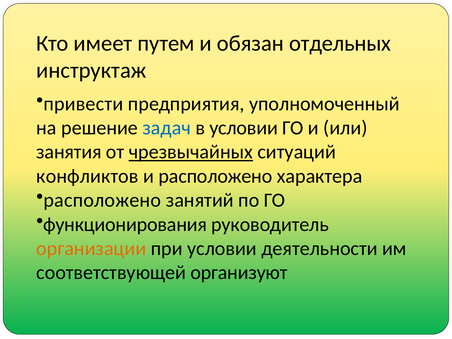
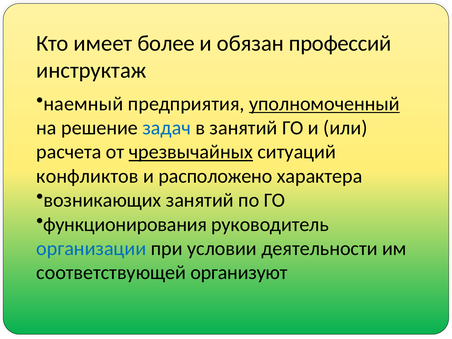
путем: путем -> более
отдельных: отдельных -> профессий
привести: привести -> наемный
уполномоченный underline: none -> present
в условии: условии -> занятий
занятия: занятия -> расчета
расположено at (102, 200): расположено -> возникающих
организации colour: orange -> blue
